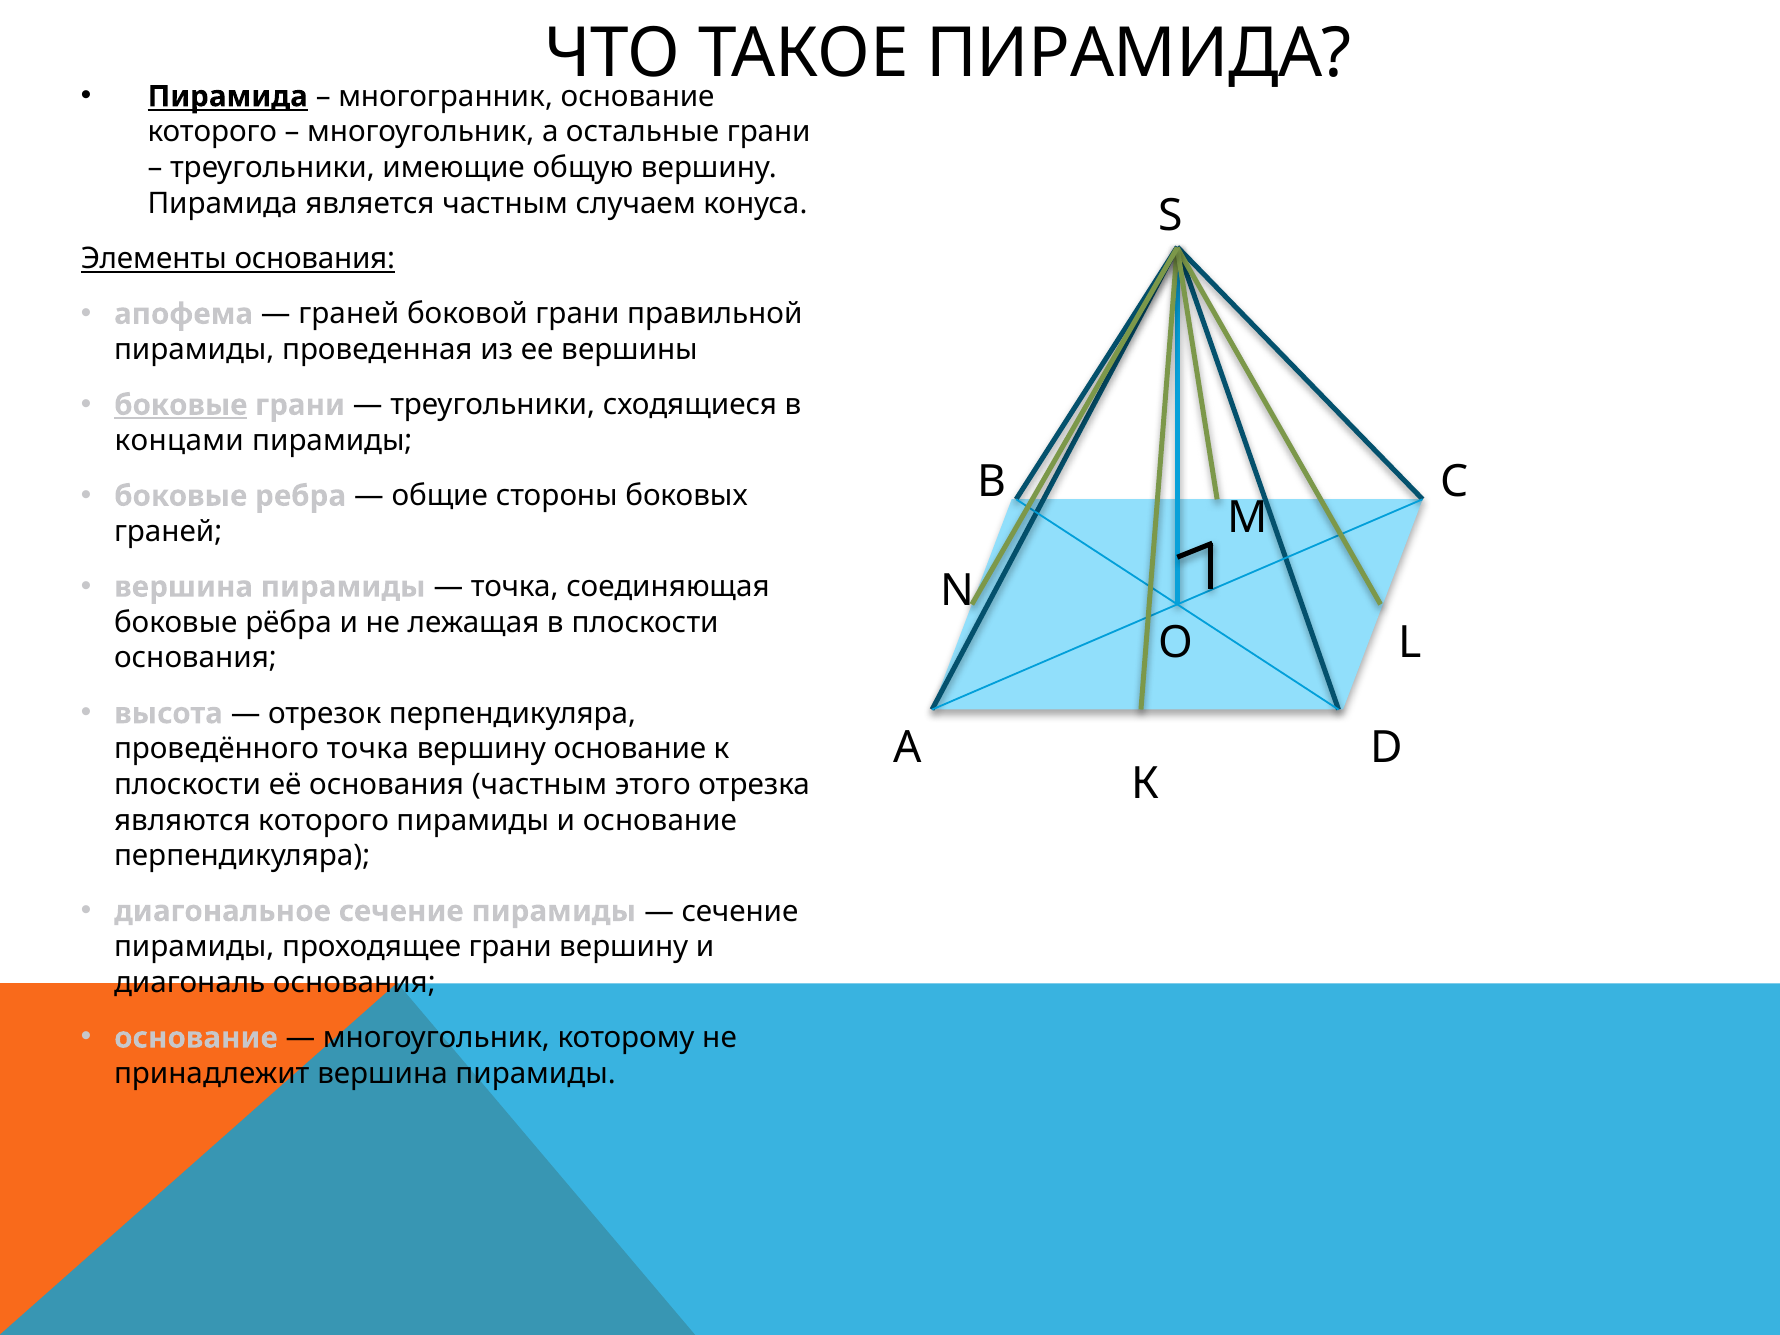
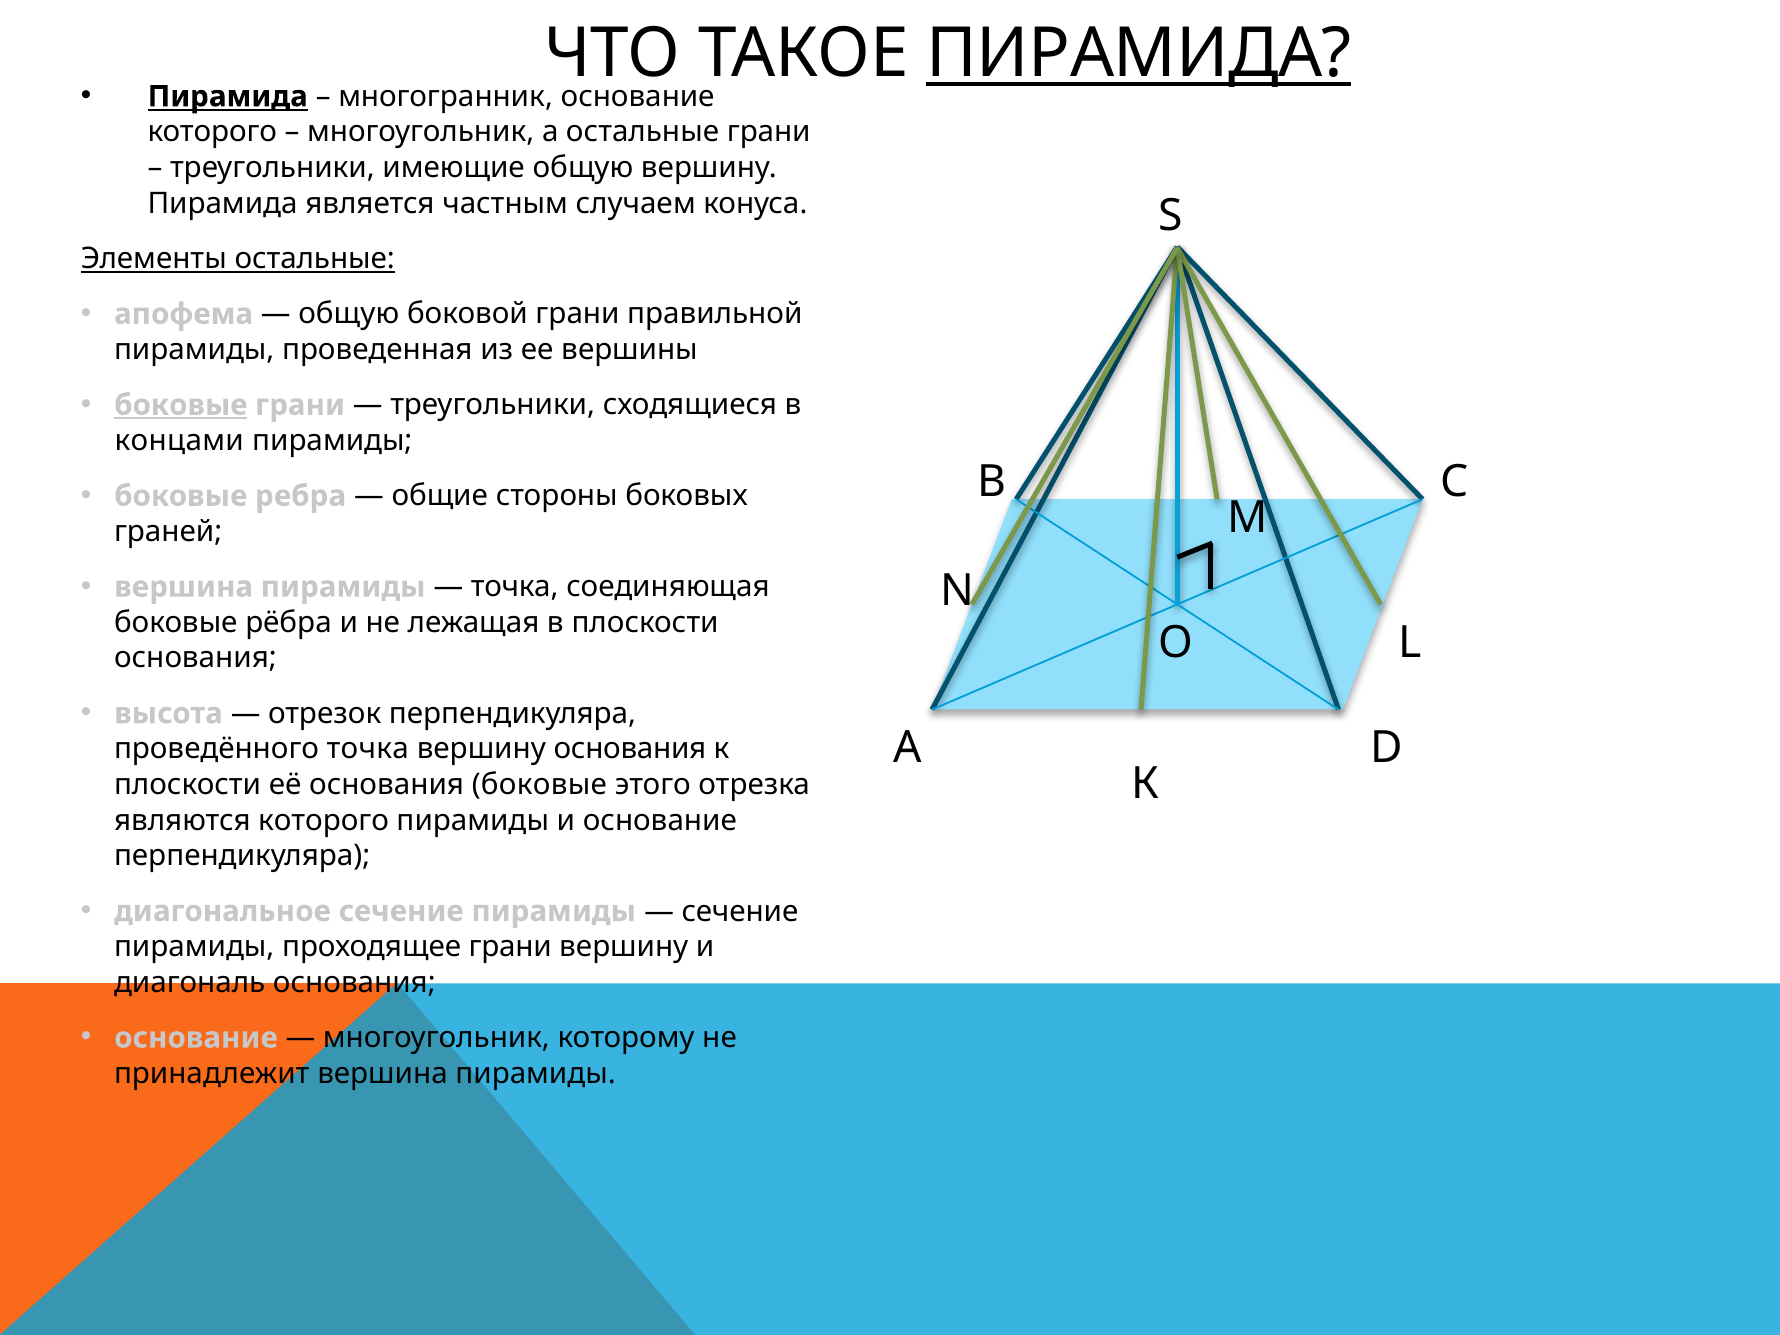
ПИРАМИДА at (1139, 54) underline: none -> present
Элементы основания: основания -> остальные
граней at (349, 314): граней -> общую
вершину основание: основание -> основания
основания частным: частным -> боковые
